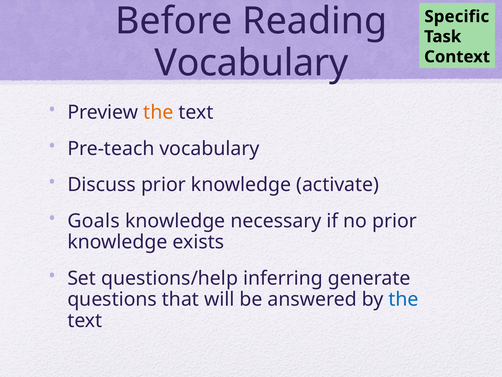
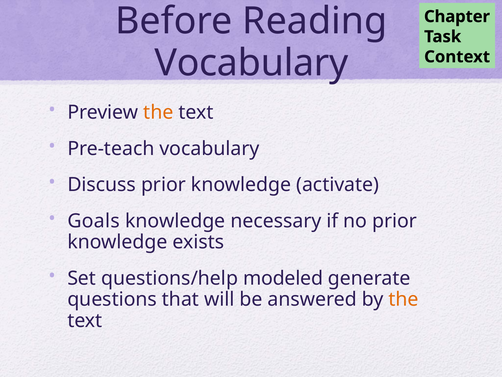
Specific: Specific -> Chapter
inferring: inferring -> modeled
the at (404, 299) colour: blue -> orange
